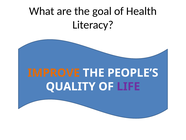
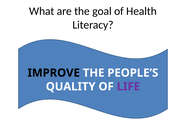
IMPROVE colour: orange -> black
